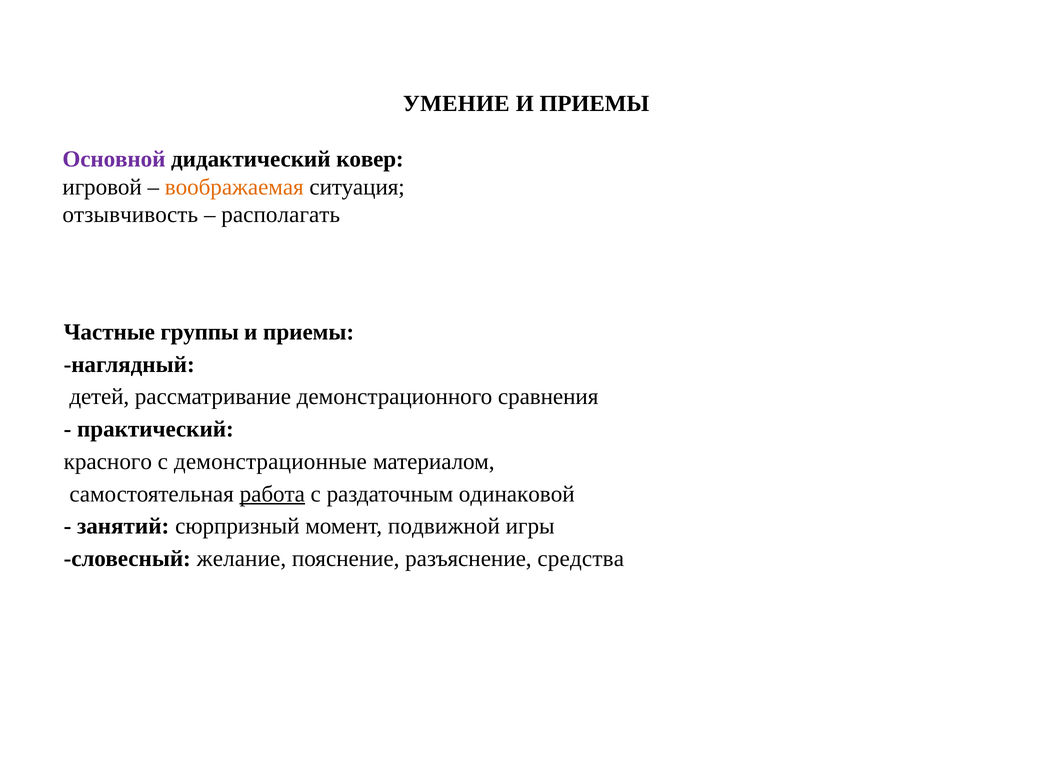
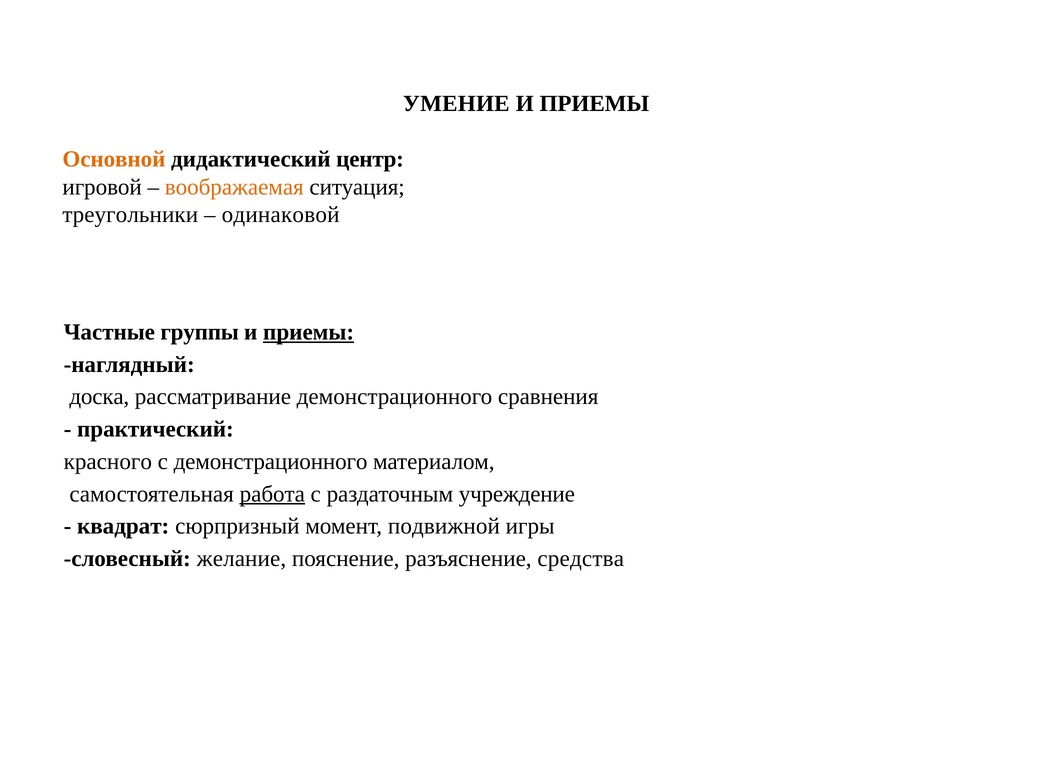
Основной colour: purple -> orange
ковер: ковер -> центр
отзывчивость: отзывчивость -> треугольники
располагать: располагать -> одинаковой
приемы at (309, 332) underline: none -> present
детей: детей -> доска
с демонстрационные: демонстрационные -> демонстрационного
одинаковой: одинаковой -> учреждение
занятий: занятий -> квадрат
